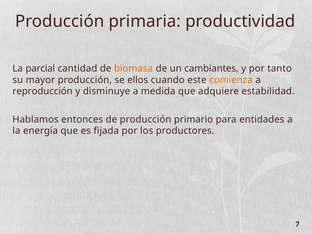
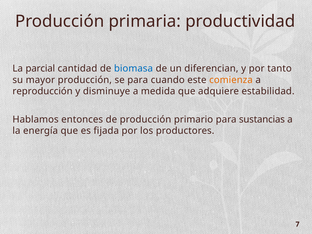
biomasa colour: orange -> blue
cambiantes: cambiantes -> diferencian
se ellos: ellos -> para
entidades: entidades -> sustancias
